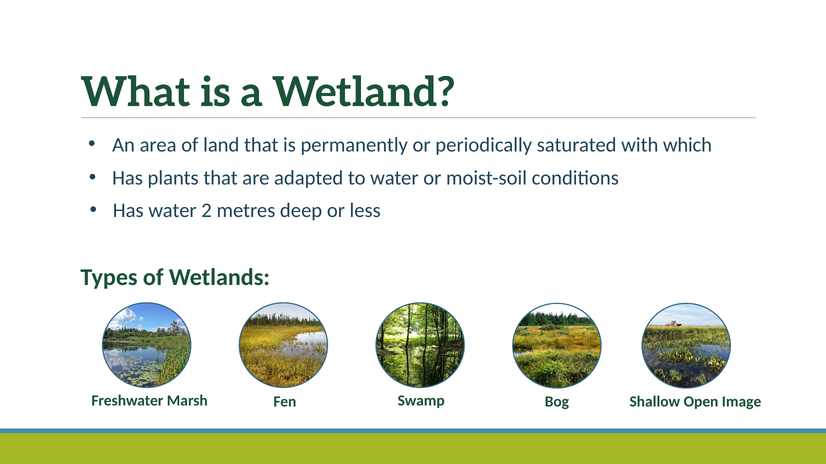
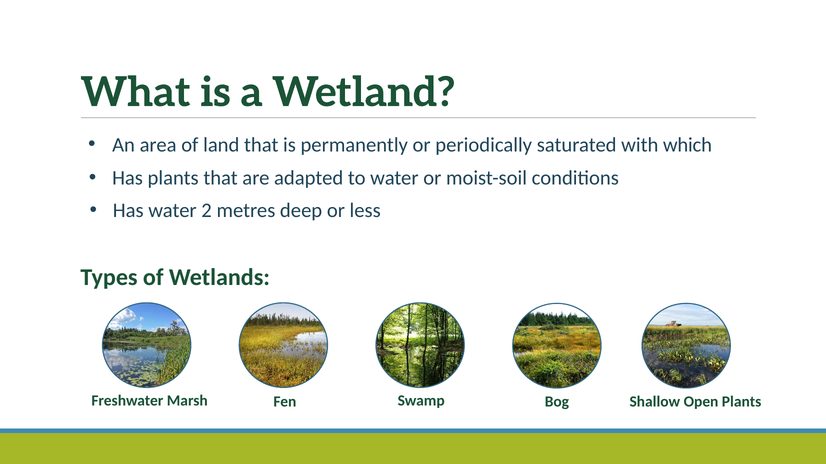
Open Image: Image -> Plants
